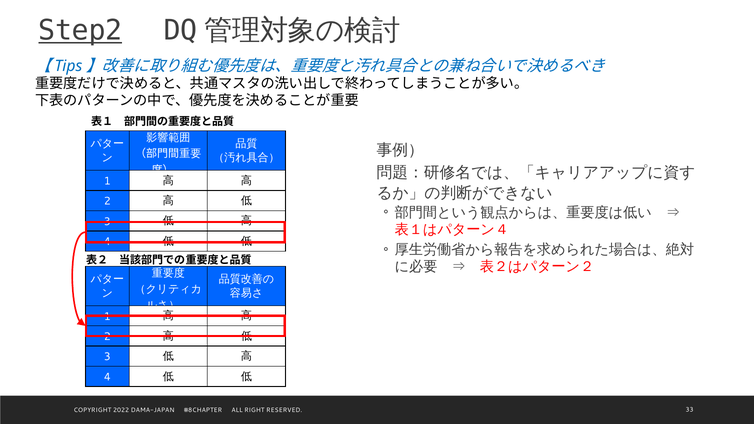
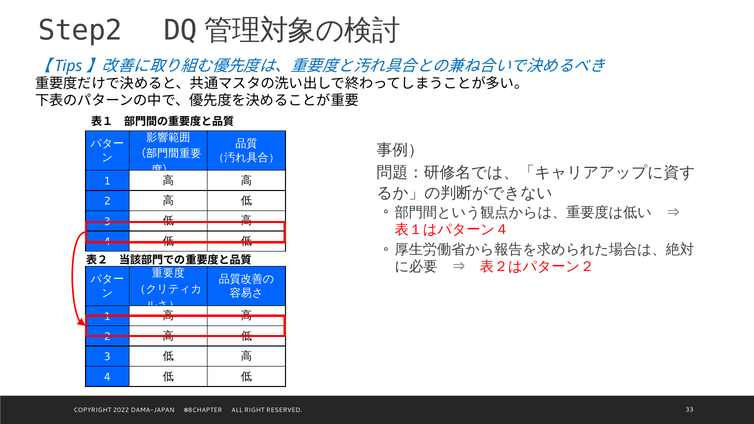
Step2 underline: present -> none
